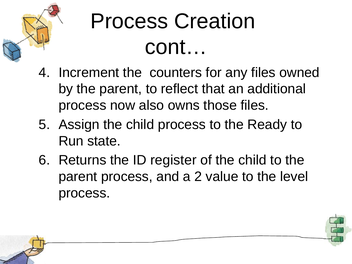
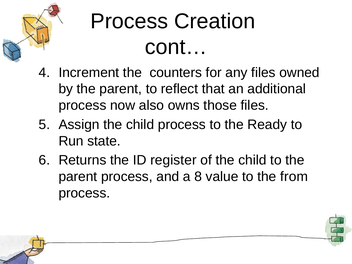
2: 2 -> 8
level: level -> from
